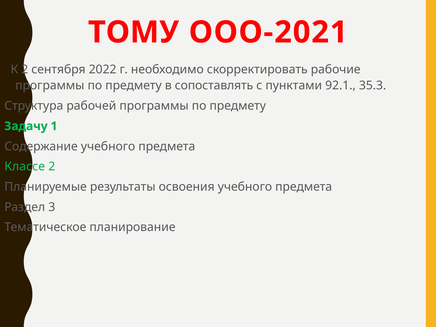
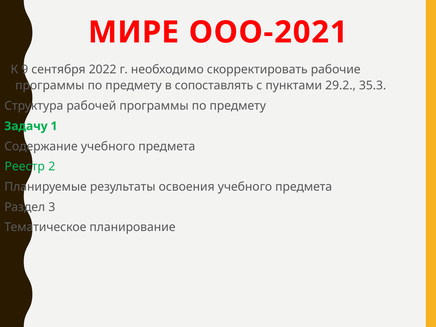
ТОМУ: ТОМУ -> МИРЕ
К 2: 2 -> 9
92.1: 92.1 -> 29.2
Классе: Классе -> Реестр
